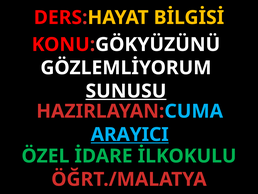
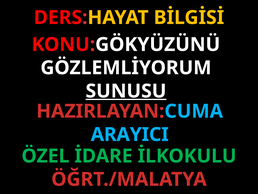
ARAYICI underline: present -> none
